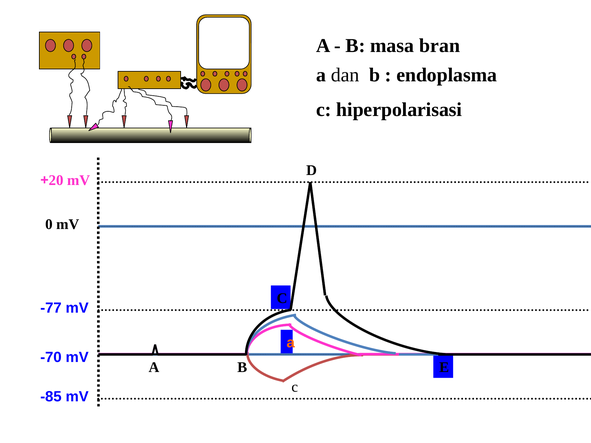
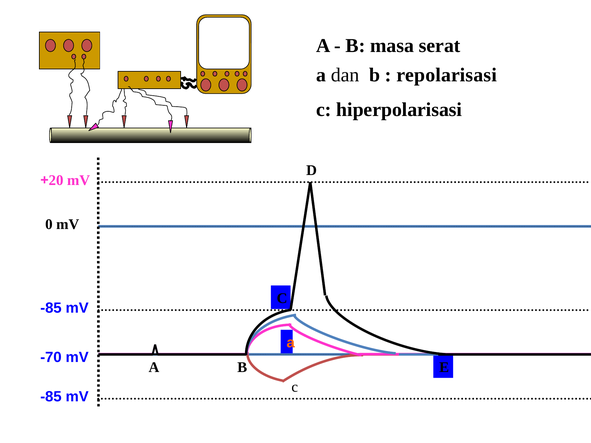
bran: bran -> serat
endoplasma: endoplasma -> repolarisasi
-77 at (51, 308): -77 -> -85
